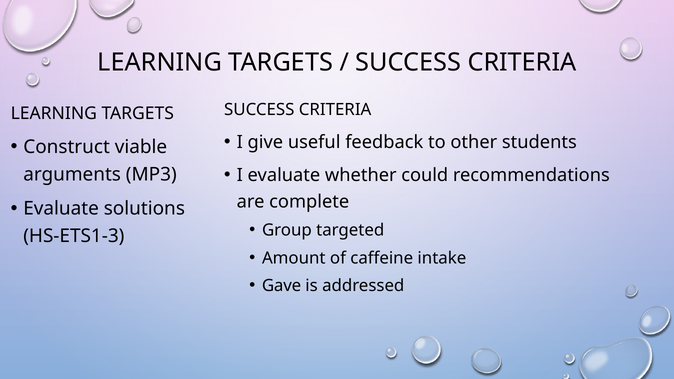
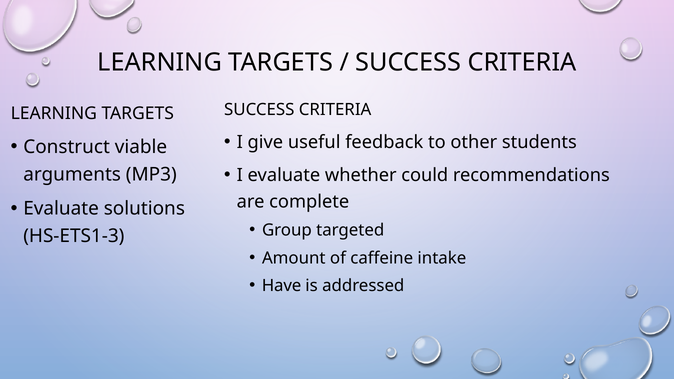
Gave: Gave -> Have
